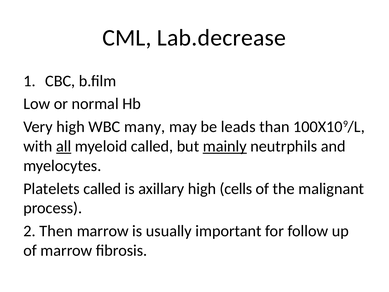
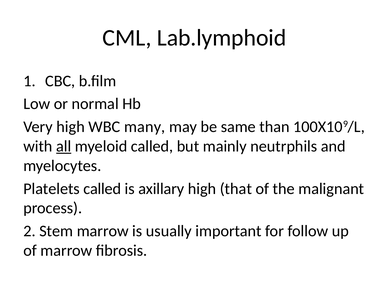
Lab.decrease: Lab.decrease -> Lab.lymphoid
leads: leads -> same
mainly underline: present -> none
cells: cells -> that
Then: Then -> Stem
